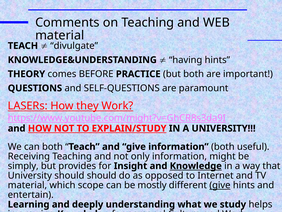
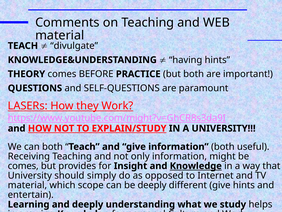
simply at (23, 166): simply -> comes
should should: should -> simply
be mostly: mostly -> deeply
give at (220, 185) underline: present -> none
